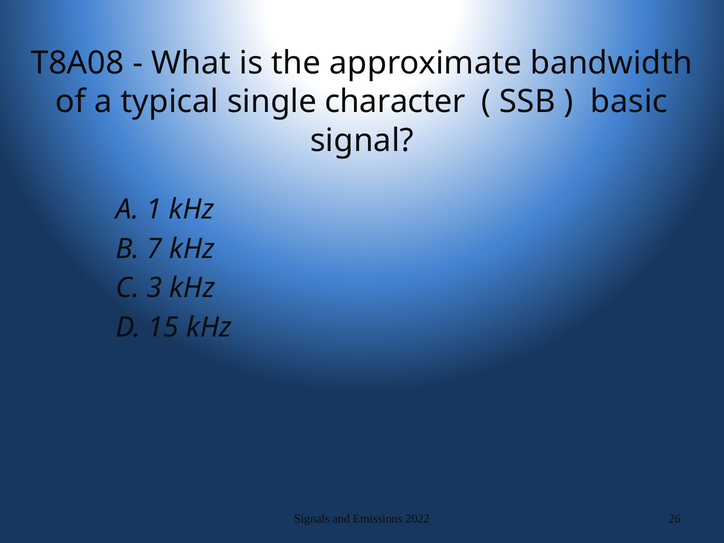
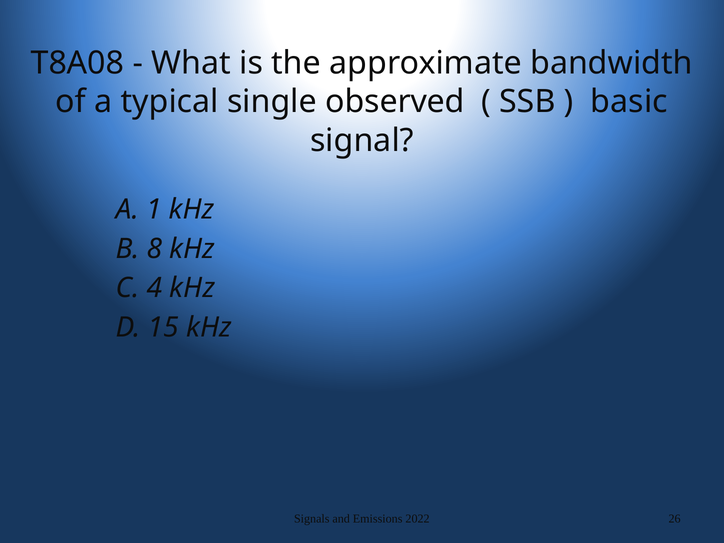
character: character -> observed
7: 7 -> 8
3: 3 -> 4
